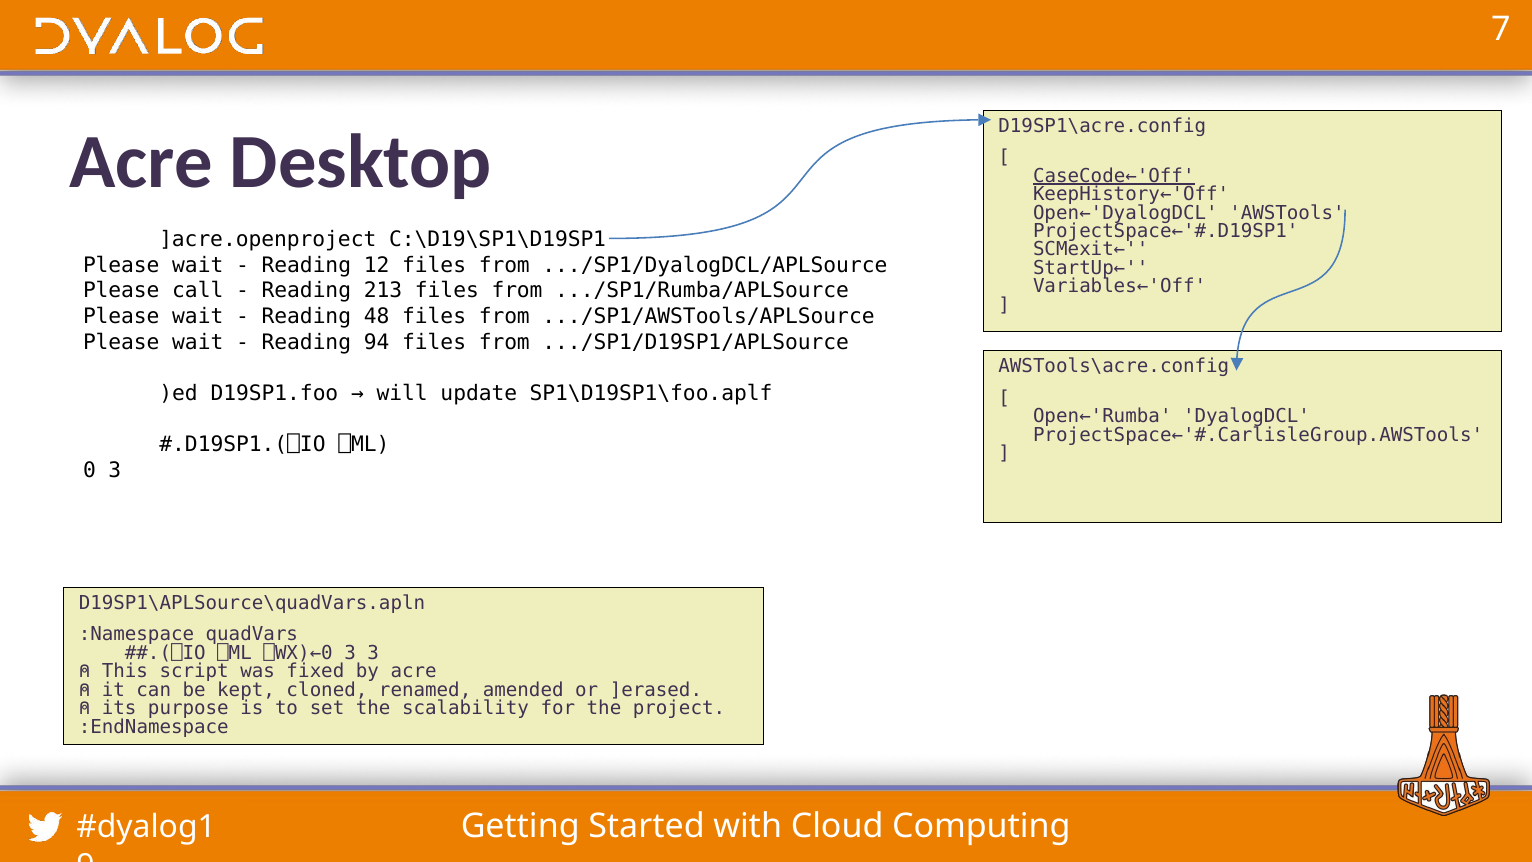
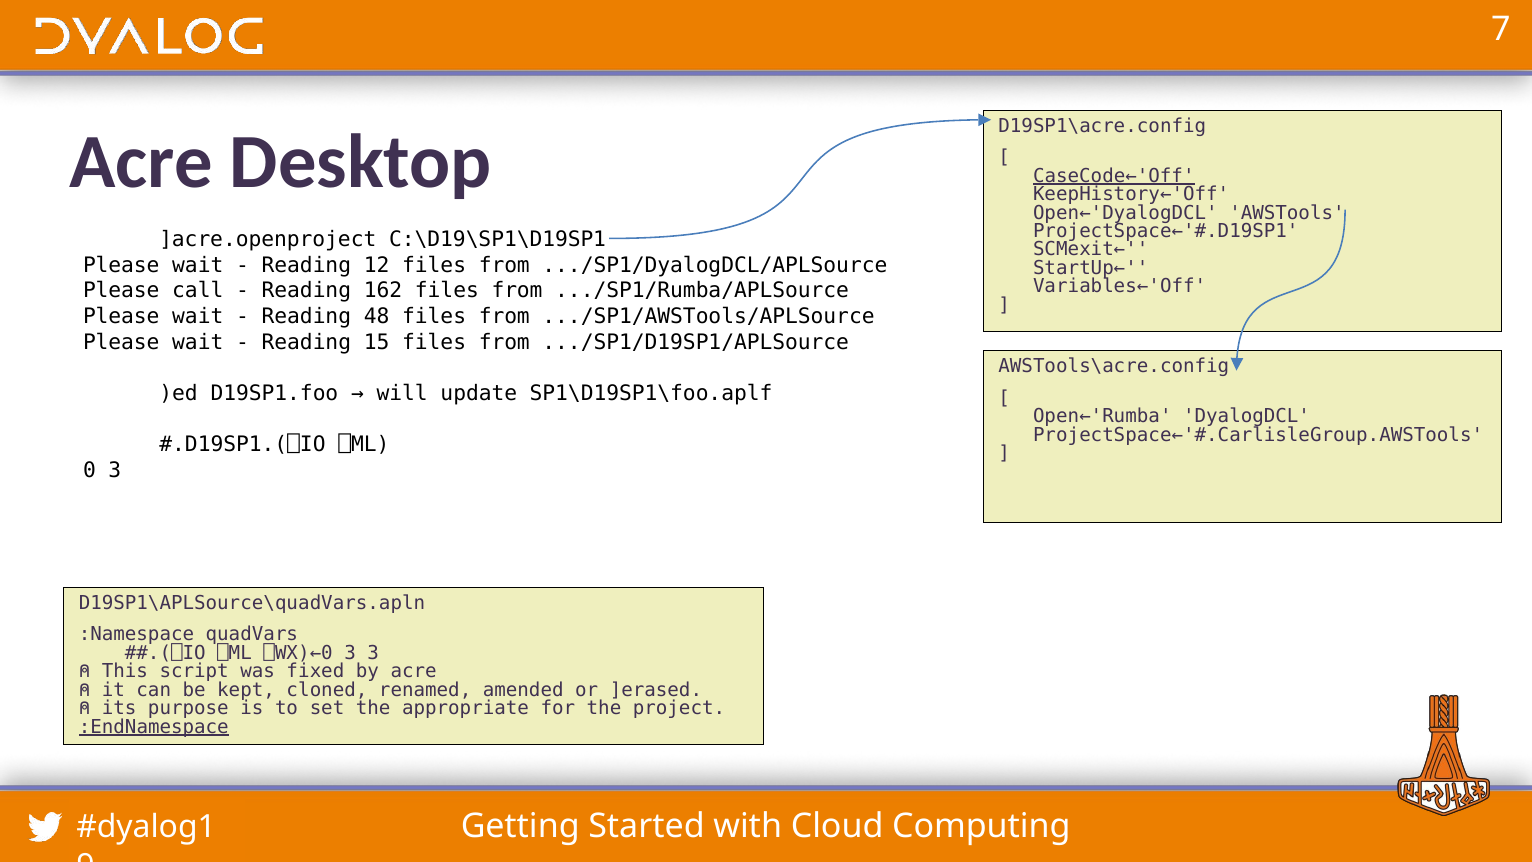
213: 213 -> 162
94: 94 -> 15
scalability: scalability -> appropriate
:EndNamespace underline: none -> present
